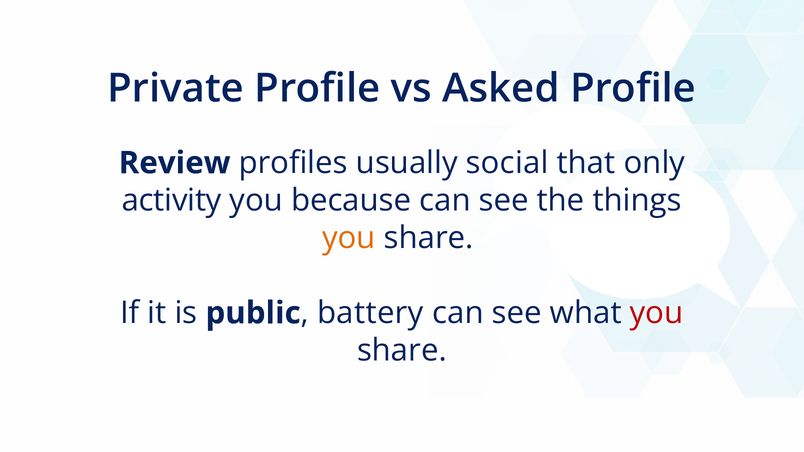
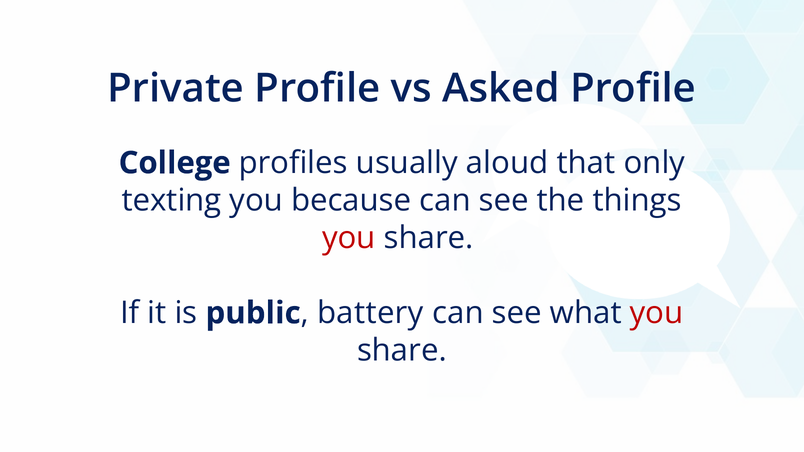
Review: Review -> College
social: social -> aloud
activity: activity -> texting
you at (349, 238) colour: orange -> red
